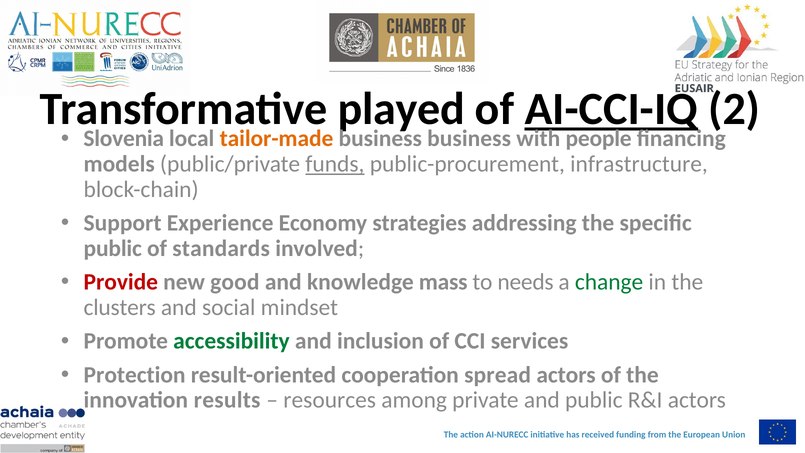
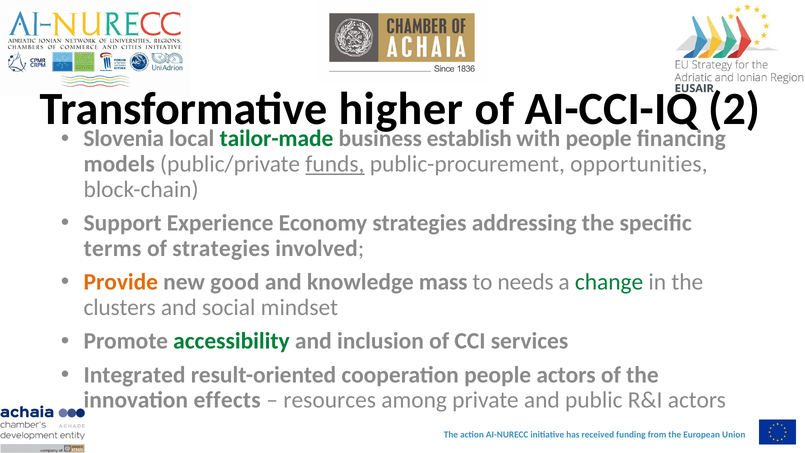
played: played -> higher
AI-CCI-IQ underline: present -> none
tailor-made colour: orange -> green
business business: business -> establish
infrastructure: infrastructure -> opportunities
public at (113, 248): public -> terms
of standards: standards -> strategies
Provide colour: red -> orange
Protection: Protection -> Integrated
cooperation spread: spread -> people
results: results -> effects
